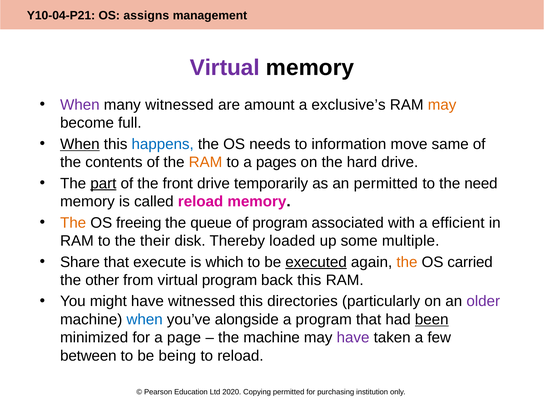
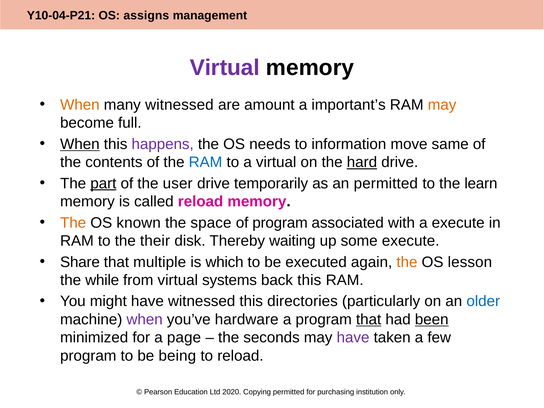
When at (80, 105) colour: purple -> orange
exclusive’s: exclusive’s -> important’s
happens colour: blue -> purple
RAM at (206, 162) colour: orange -> blue
a pages: pages -> virtual
hard underline: none -> present
front: front -> user
need: need -> learn
freeing: freeing -> known
queue: queue -> space
a efficient: efficient -> execute
loaded: loaded -> waiting
some multiple: multiple -> execute
execute: execute -> multiple
executed underline: present -> none
carried: carried -> lesson
other: other -> while
virtual program: program -> systems
older colour: purple -> blue
when at (145, 319) colour: blue -> purple
alongside: alongside -> hardware
that at (369, 319) underline: none -> present
the machine: machine -> seconds
between at (88, 356): between -> program
